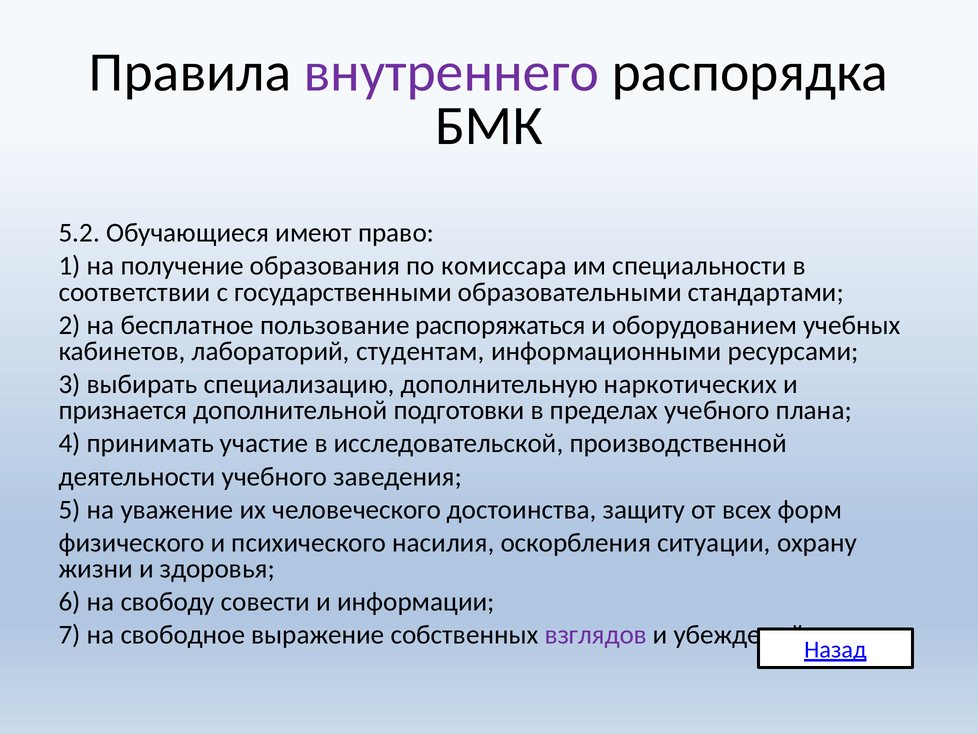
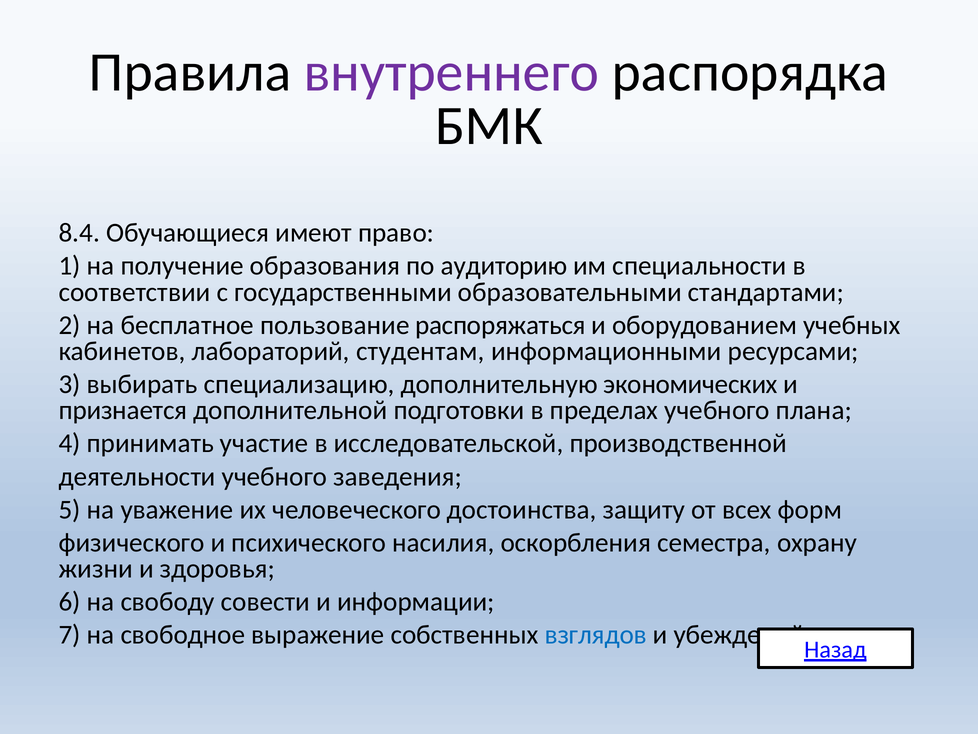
5.2: 5.2 -> 8.4
комиссара: комиссара -> аудиторию
наркотических: наркотических -> экономических
ситуации: ситуации -> семестра
взглядов colour: purple -> blue
